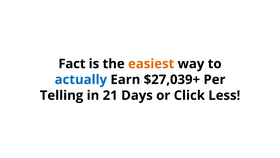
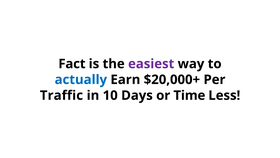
easiest colour: orange -> purple
$27,039+: $27,039+ -> $20,000+
Telling: Telling -> Traffic
21: 21 -> 10
Click: Click -> Time
